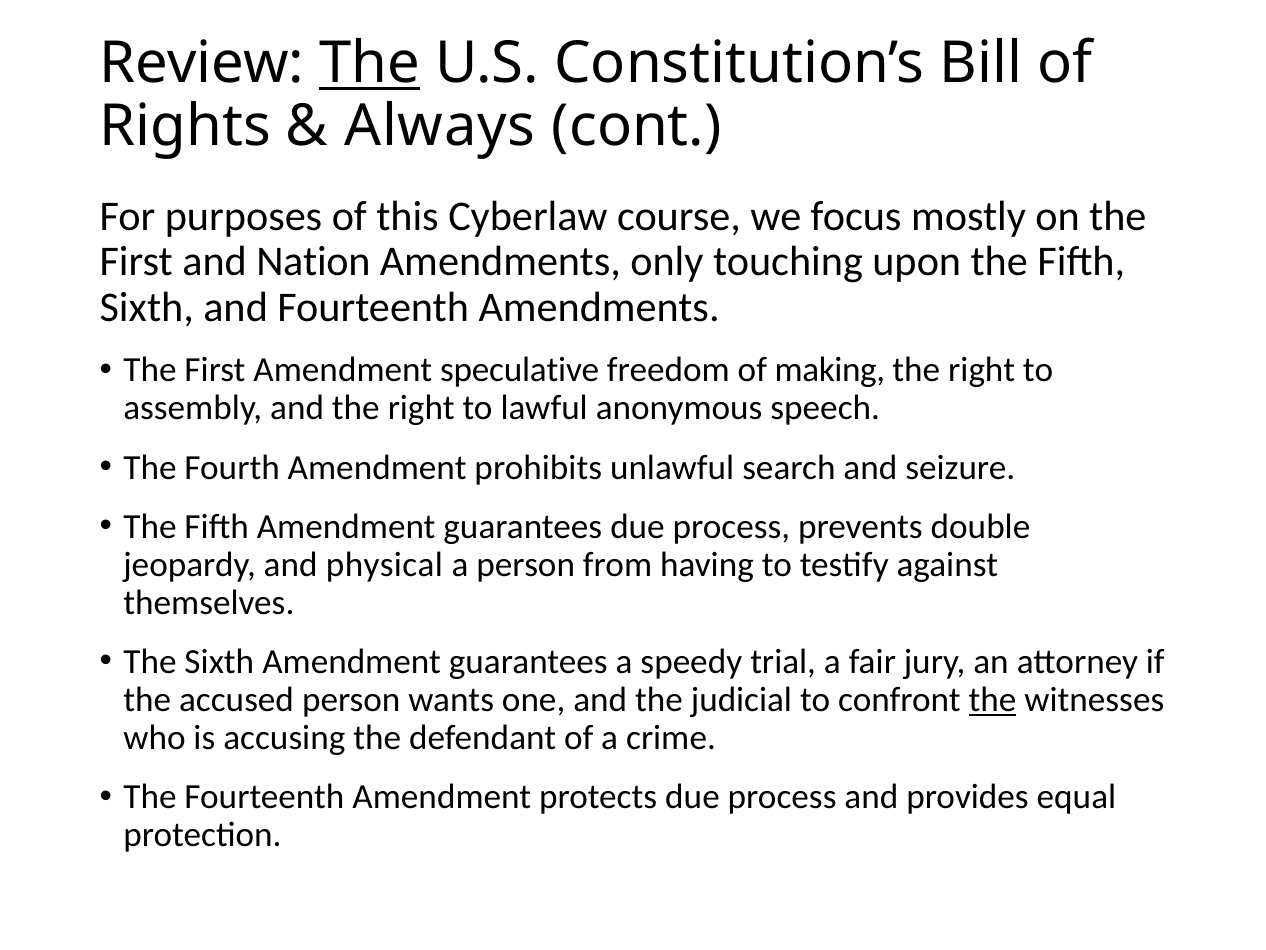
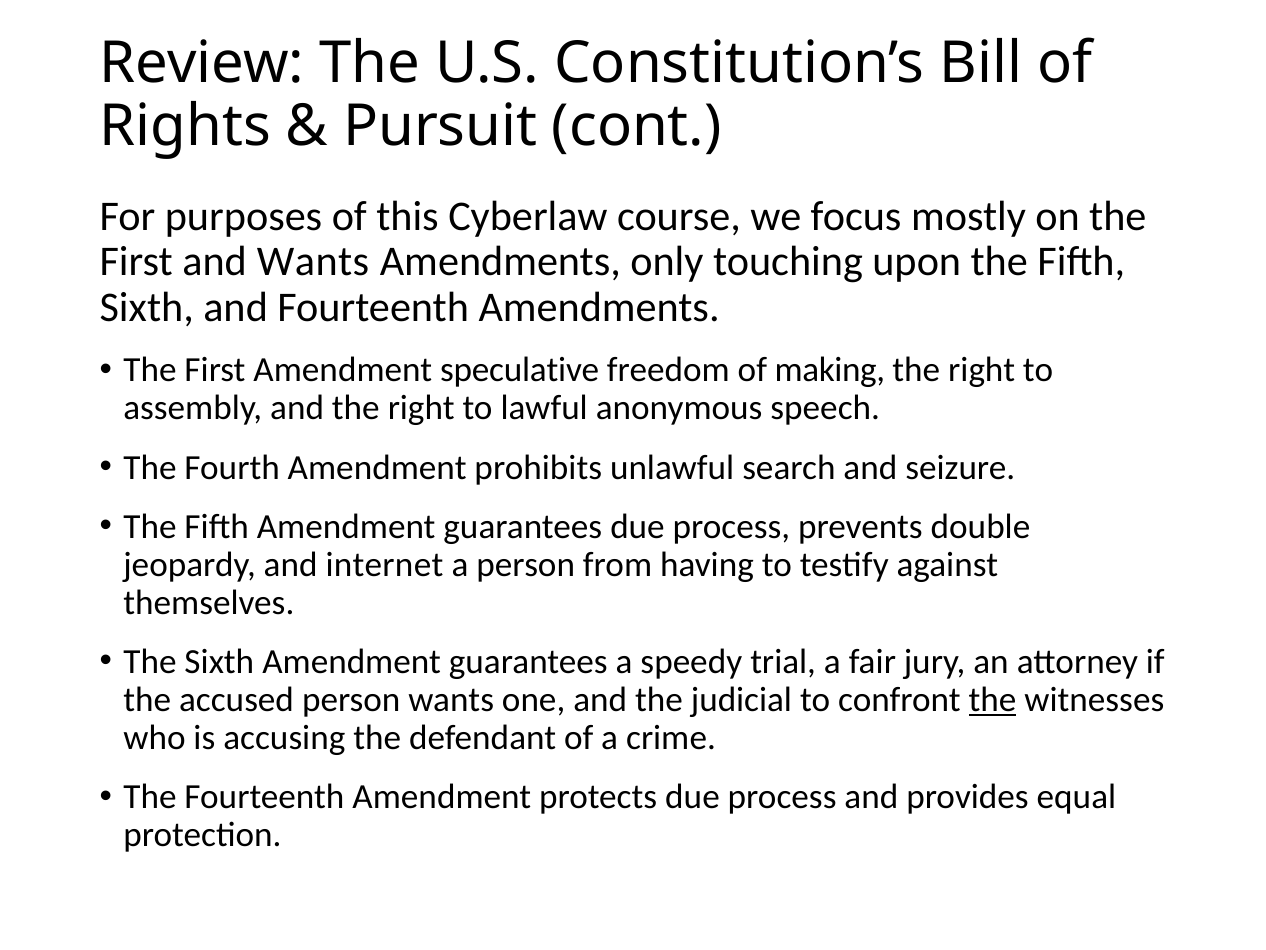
The at (370, 64) underline: present -> none
Always: Always -> Pursuit
and Nation: Nation -> Wants
physical: physical -> internet
